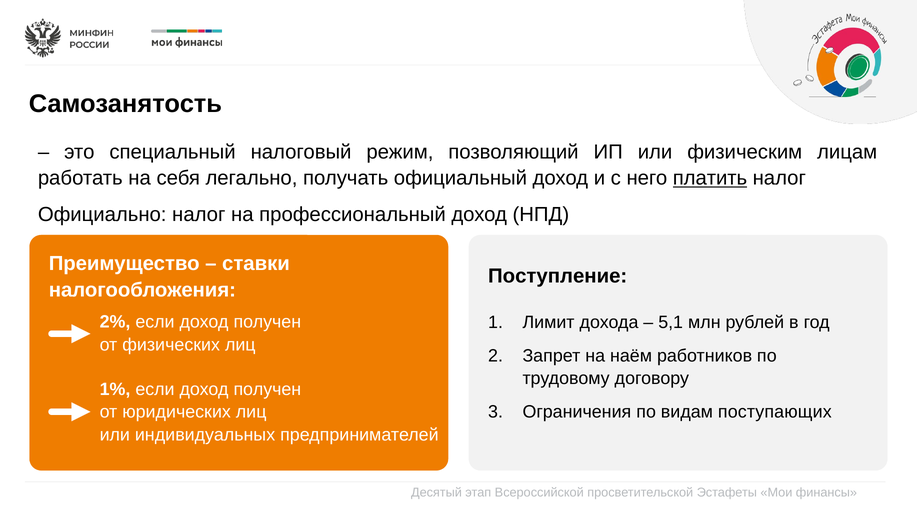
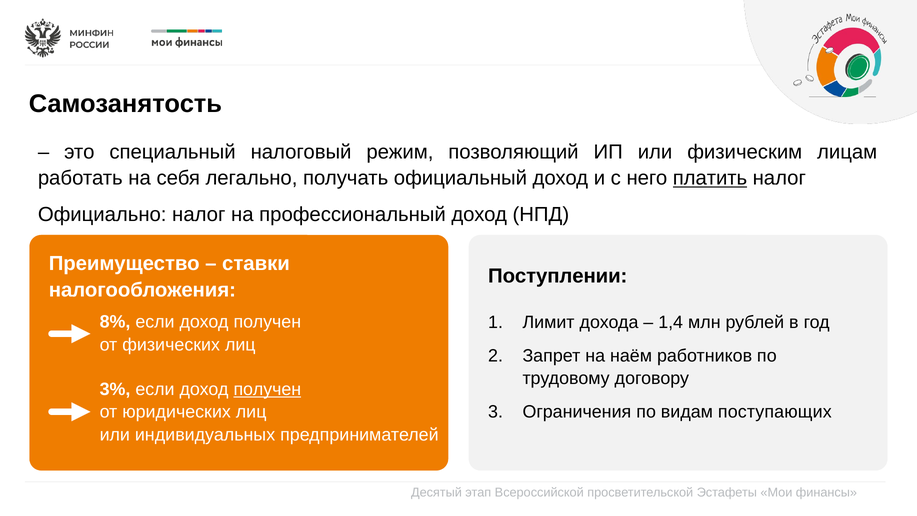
Поступление: Поступление -> Поступлении
2%: 2% -> 8%
5,1: 5,1 -> 1,4
1%: 1% -> 3%
получен at (267, 389) underline: none -> present
